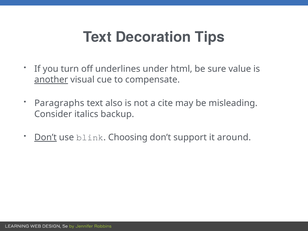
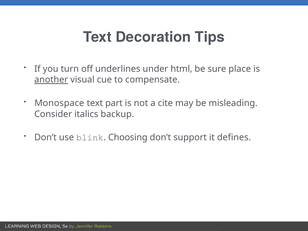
value: value -> place
Paragraphs: Paragraphs -> Monospace
also: also -> part
Don’t at (45, 137) underline: present -> none
around: around -> defines
